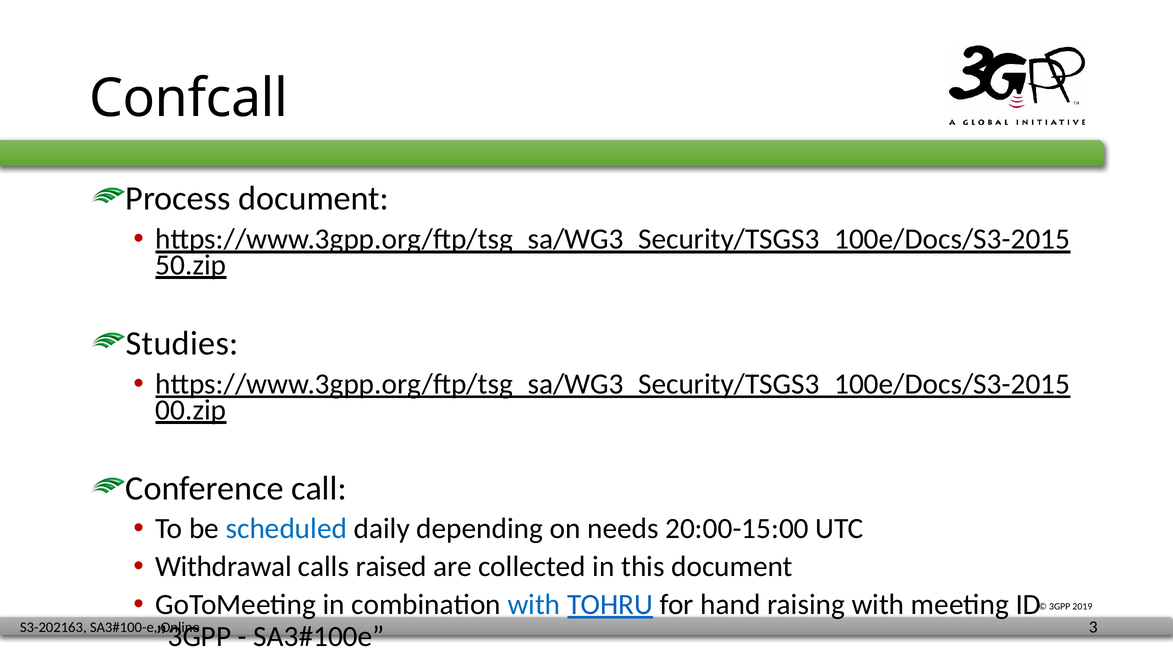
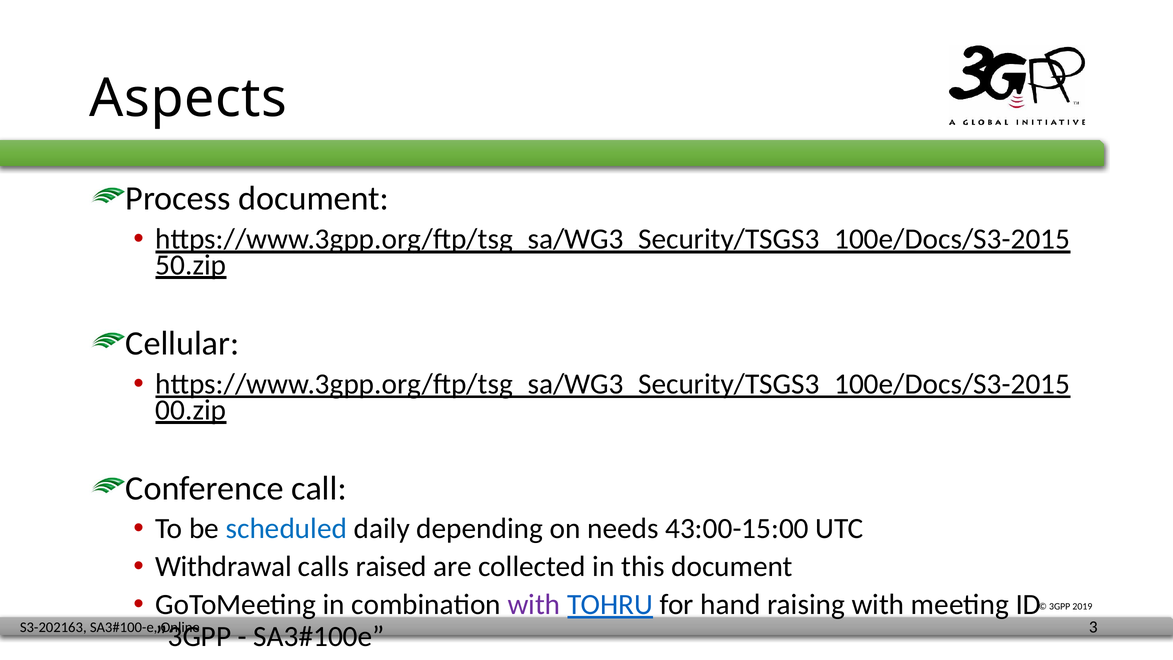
Confcall: Confcall -> Aspects
Studies: Studies -> Cellular
20:00-15:00: 20:00-15:00 -> 43:00-15:00
with at (534, 605) colour: blue -> purple
